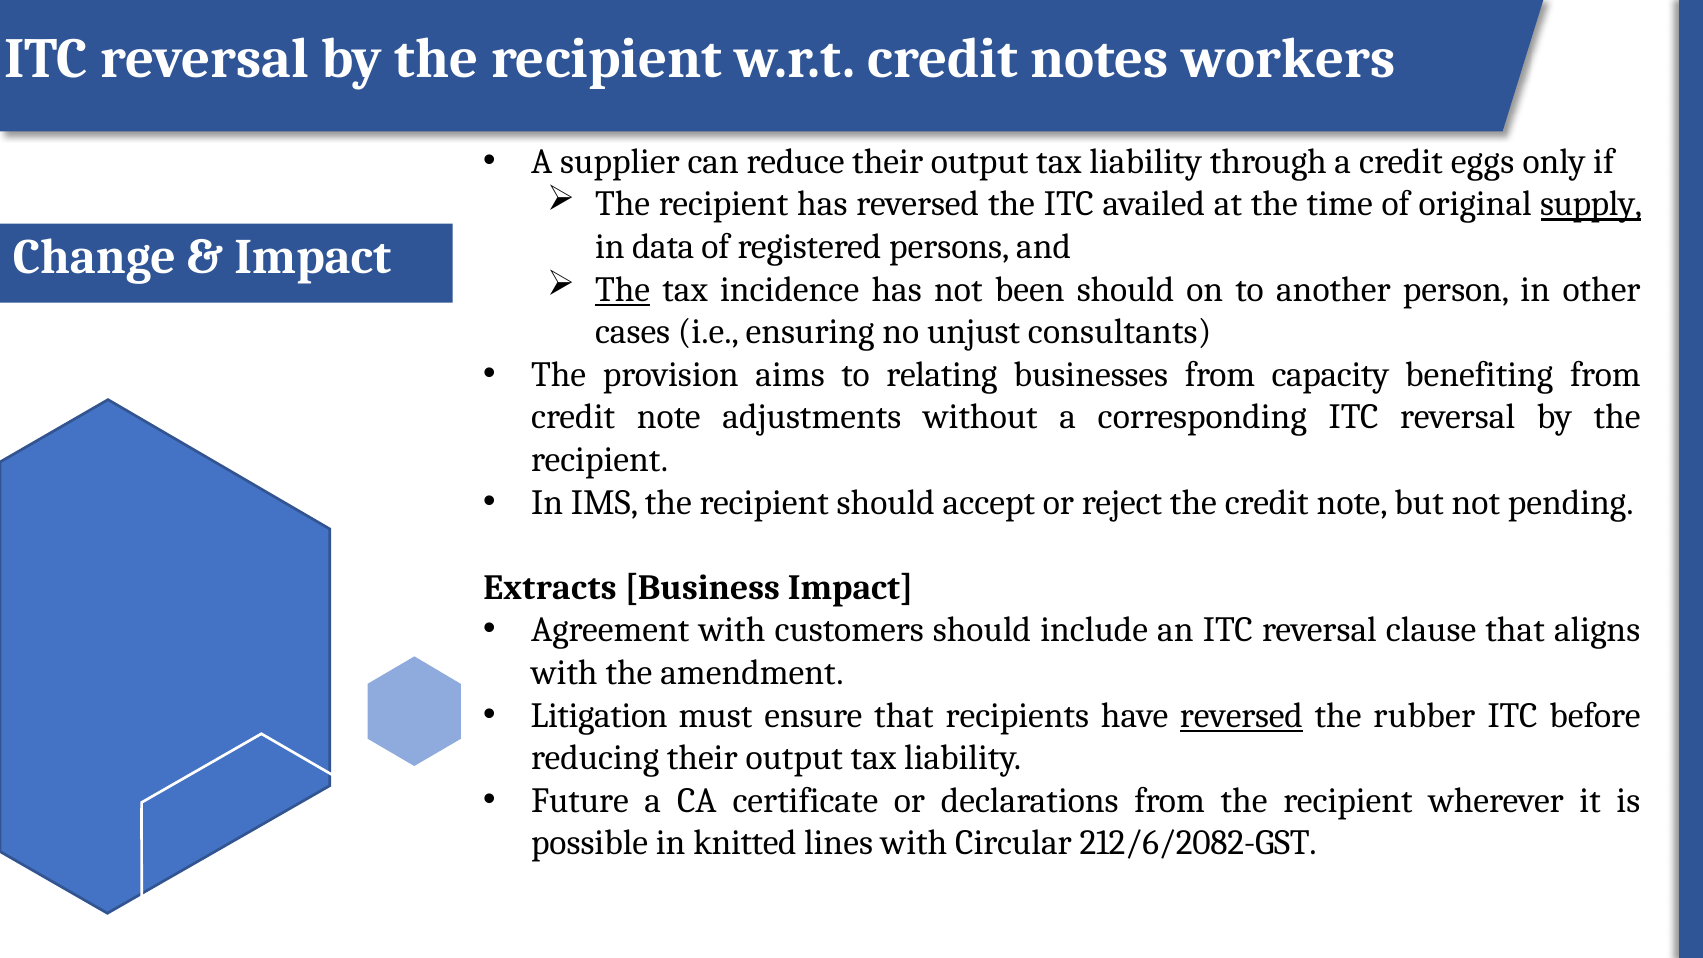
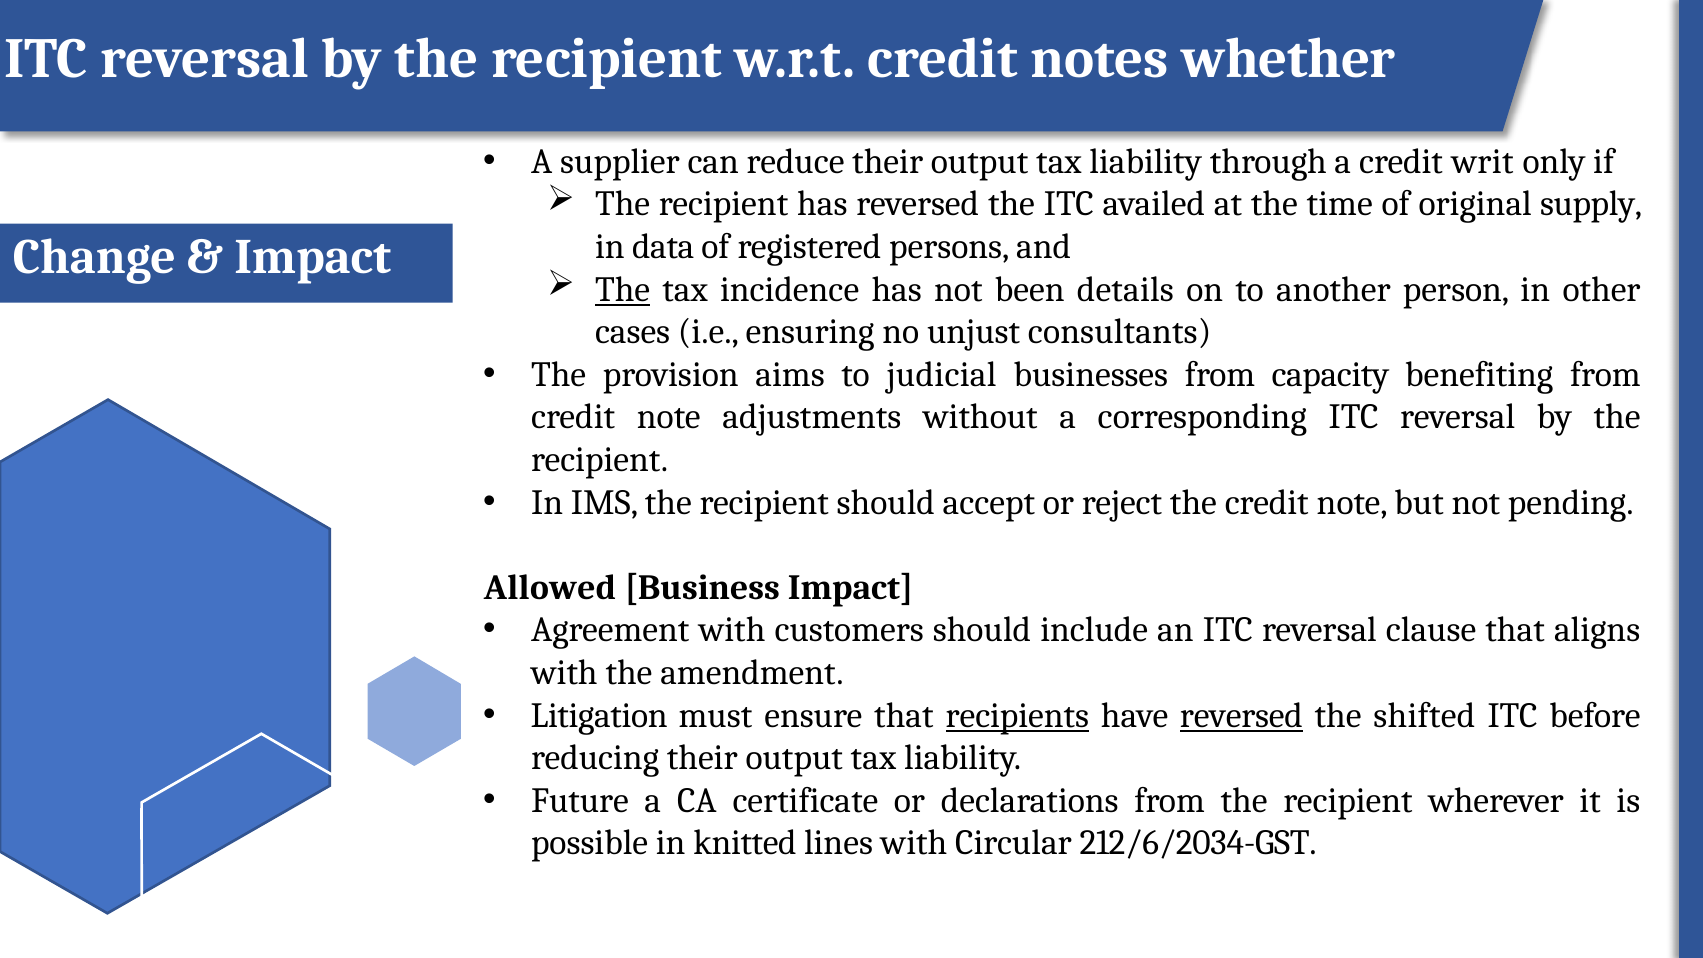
workers: workers -> whether
eggs: eggs -> writ
supply underline: present -> none
been should: should -> details
relating: relating -> judicial
Extracts: Extracts -> Allowed
recipients underline: none -> present
rubber: rubber -> shifted
212/6/2082-GST: 212/6/2082-GST -> 212/6/2034-GST
